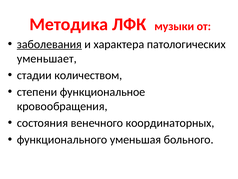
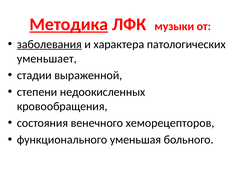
Методика underline: none -> present
количеством: количеством -> выраженной
функциональное: функциональное -> недоокисленных
координаторных: координаторных -> хеморецепторов
